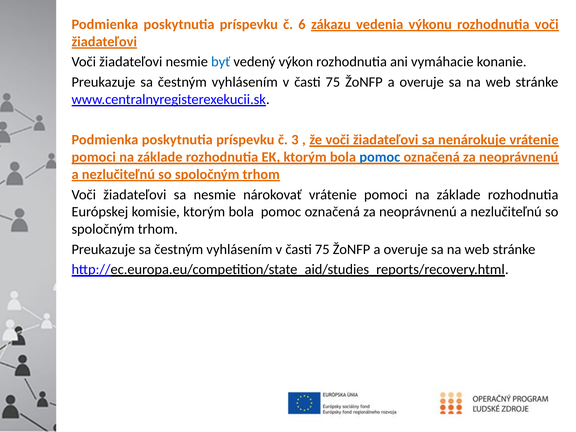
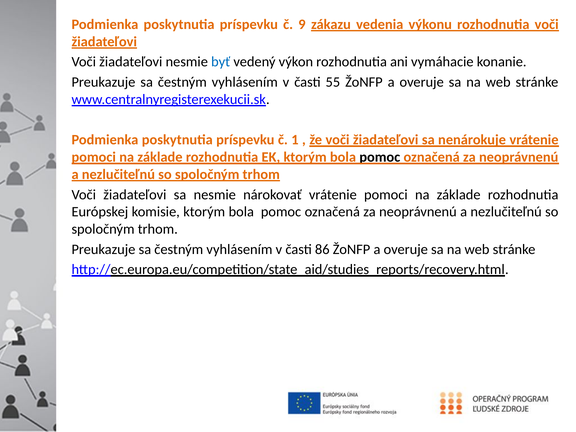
6: 6 -> 9
75 at (333, 82): 75 -> 55
3: 3 -> 1
pomoc at (380, 157) colour: blue -> black
75 at (322, 249): 75 -> 86
